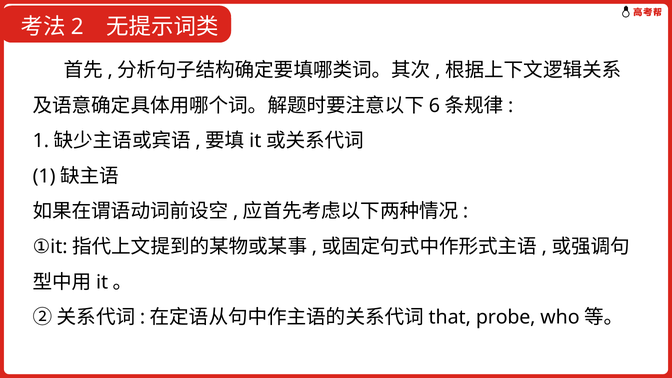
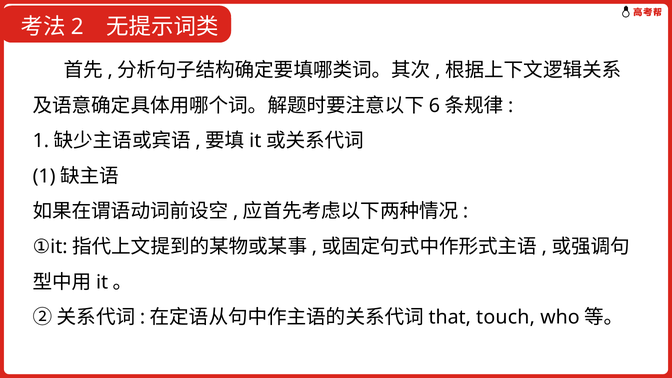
probe: probe -> touch
